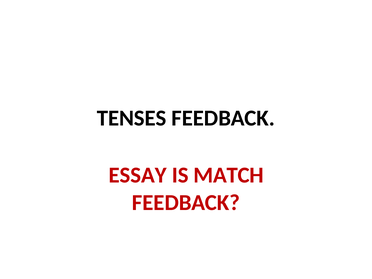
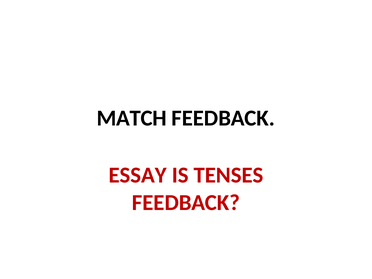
TENSES: TENSES -> MATCH
MATCH: MATCH -> TENSES
